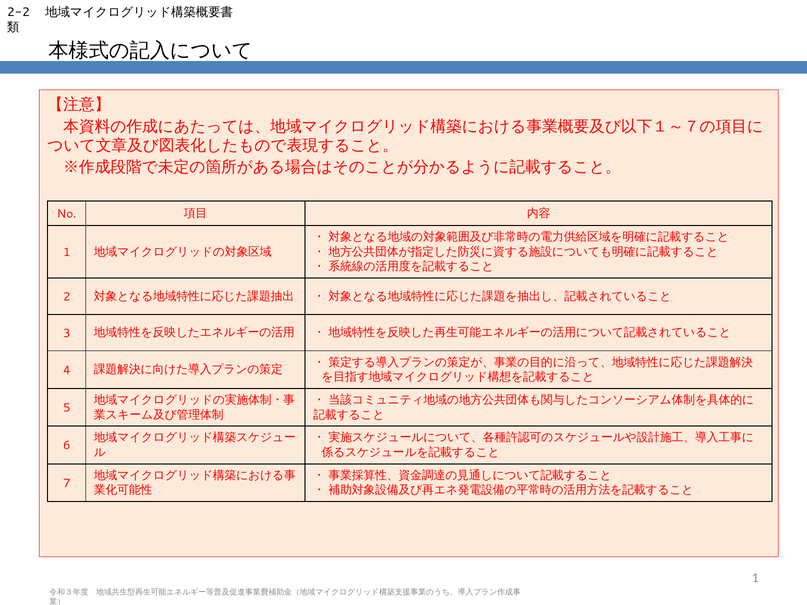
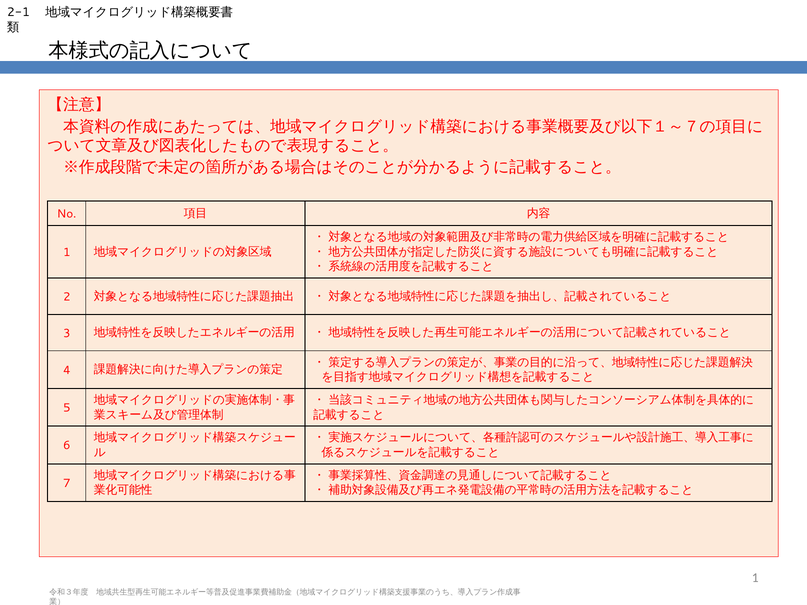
2-2: 2-2 -> 2-1
